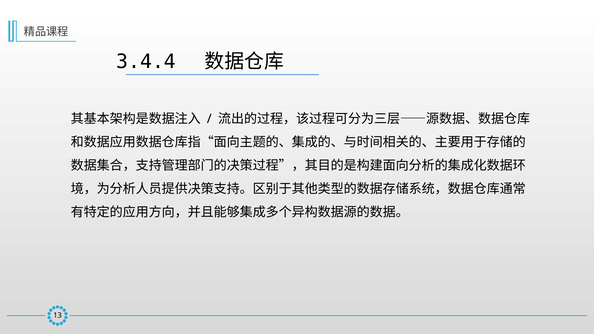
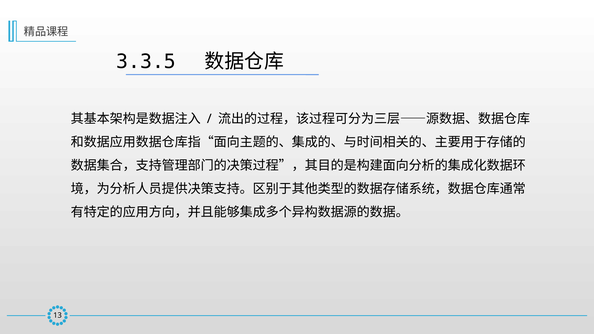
3.4.4: 3.4.4 -> 3.3.5
